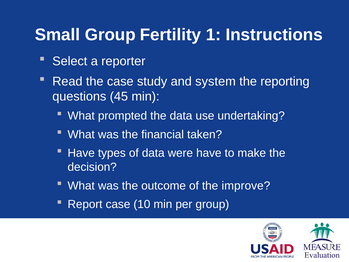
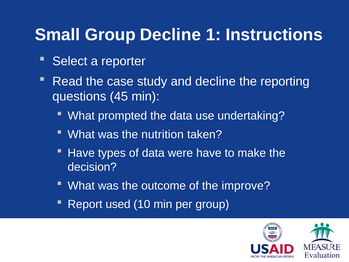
Group Fertility: Fertility -> Decline
and system: system -> decline
financial: financial -> nutrition
Report case: case -> used
